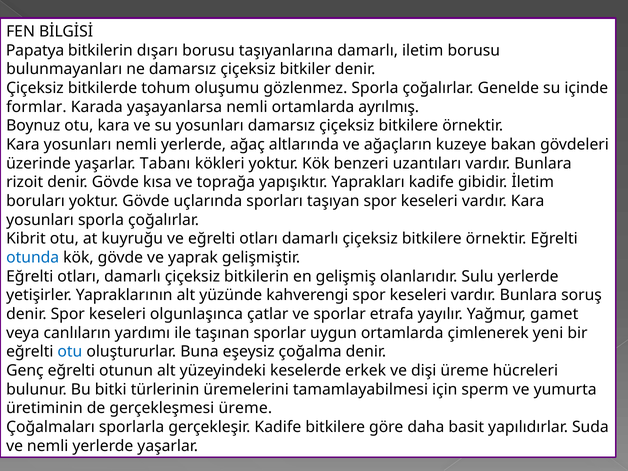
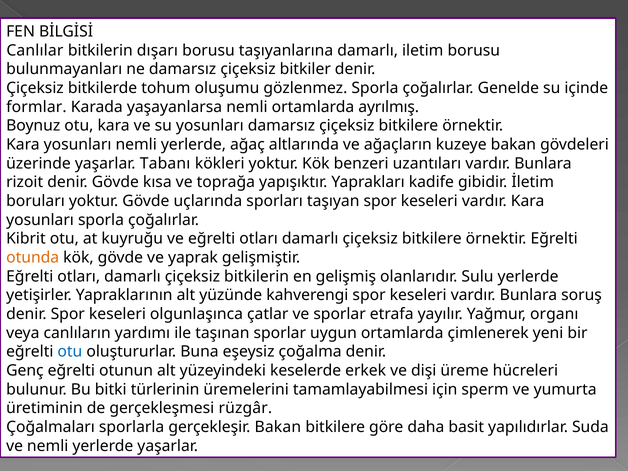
Papatya: Papatya -> Canlılar
otunda colour: blue -> orange
gamet: gamet -> organı
gerçekleşmesi üreme: üreme -> rüzgâr
gerçekleşir Kadife: Kadife -> Bakan
